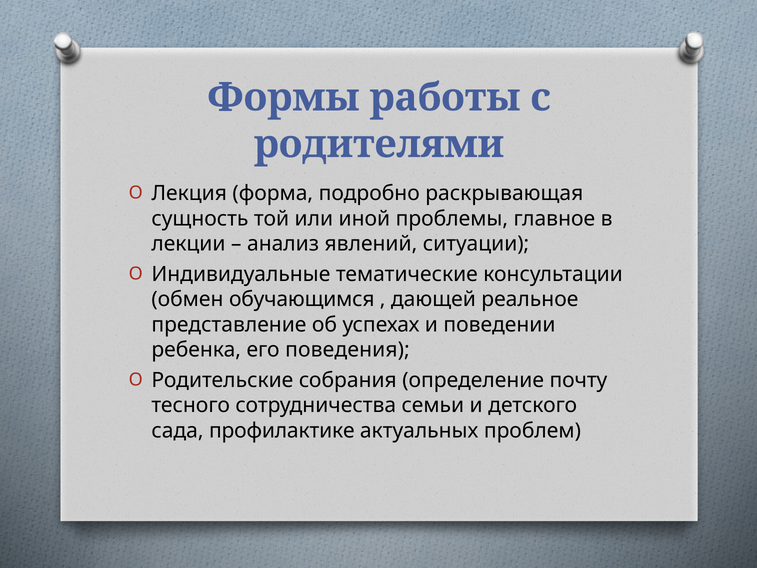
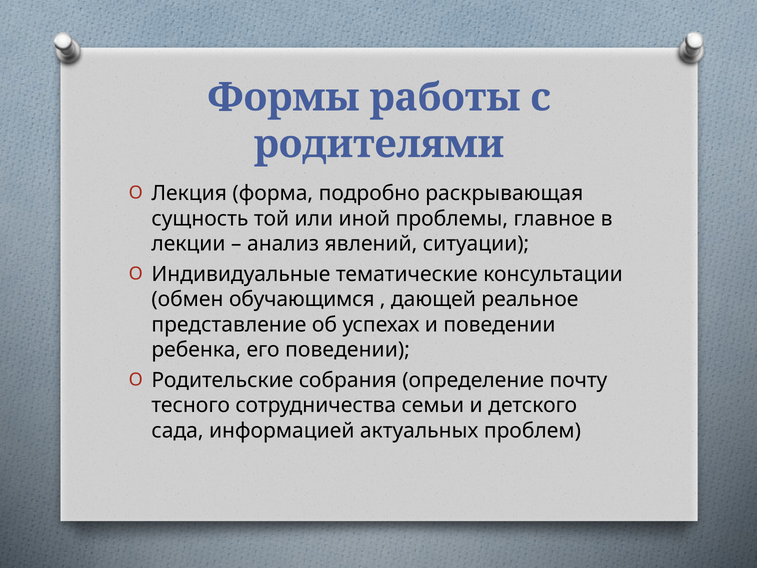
его поведения: поведения -> поведении
профилактике: профилактике -> информацией
